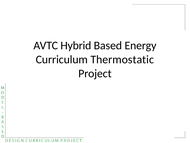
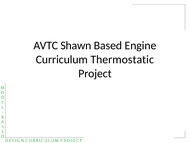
Hybrid: Hybrid -> Shawn
Energy: Energy -> Engine
